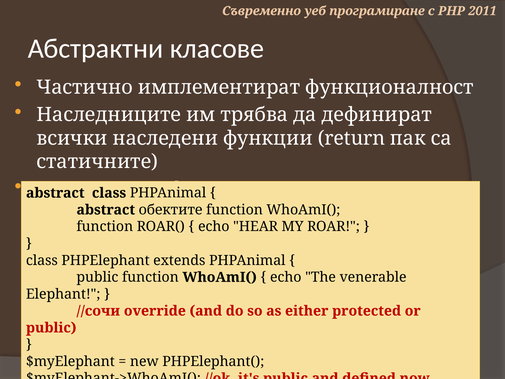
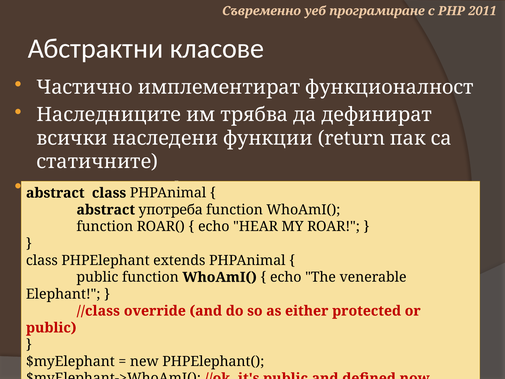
обектите: обектите -> употреба
//сочи: //сочи -> //class
